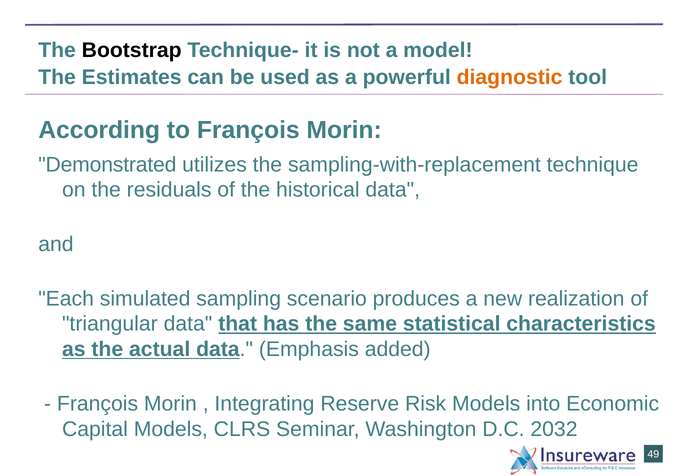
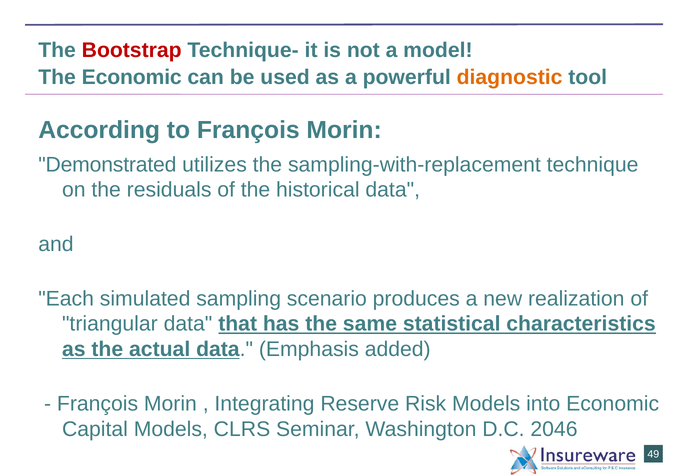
Bootstrap colour: black -> red
The Estimates: Estimates -> Economic
2032: 2032 -> 2046
